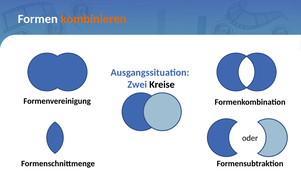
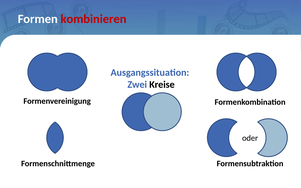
kombinieren colour: orange -> red
